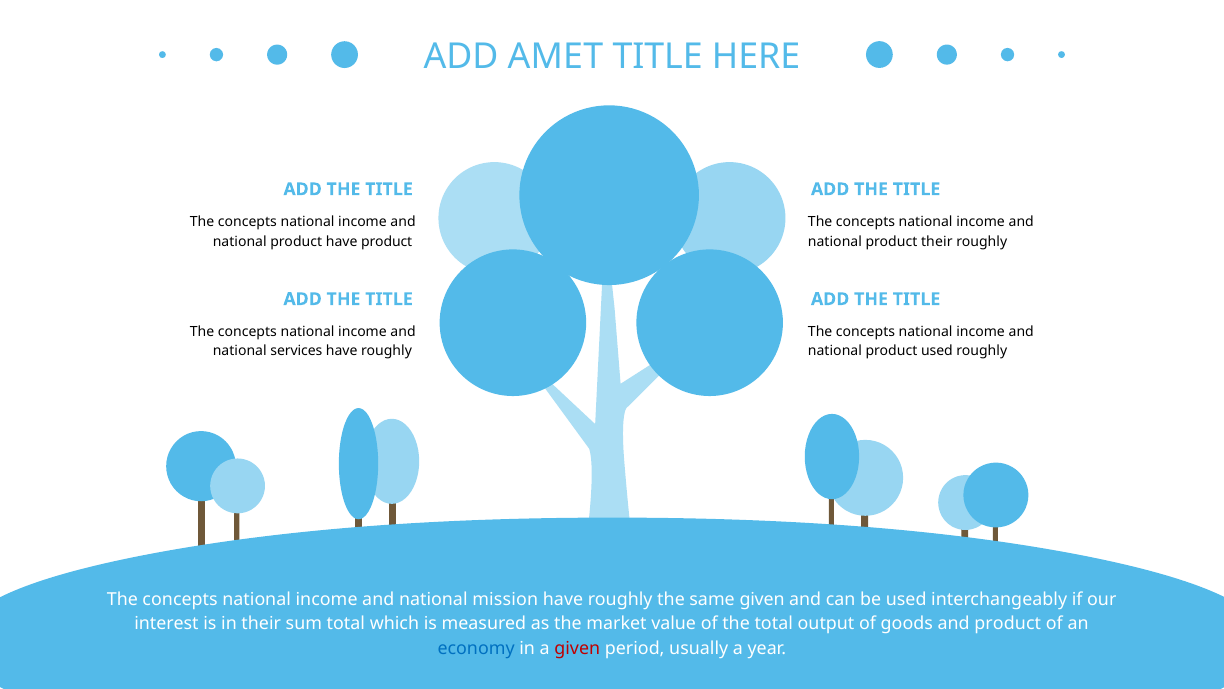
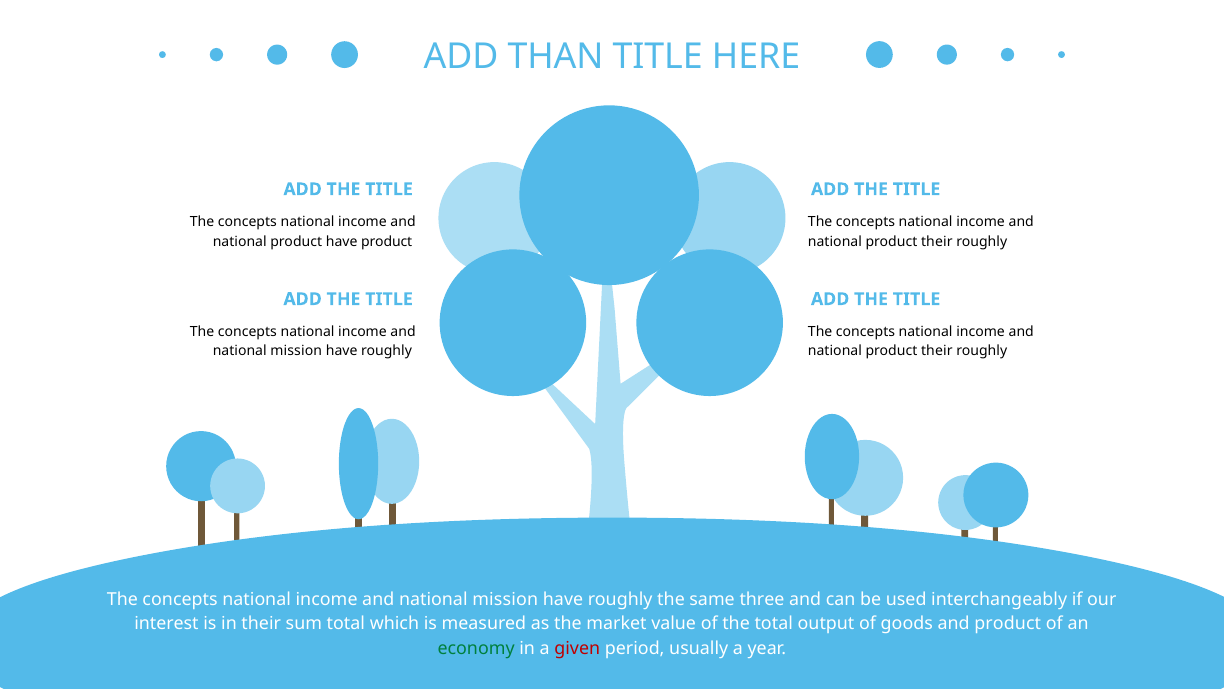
AMET: AMET -> THAN
services at (296, 351): services -> mission
used at (937, 351): used -> their
same given: given -> three
economy colour: blue -> green
